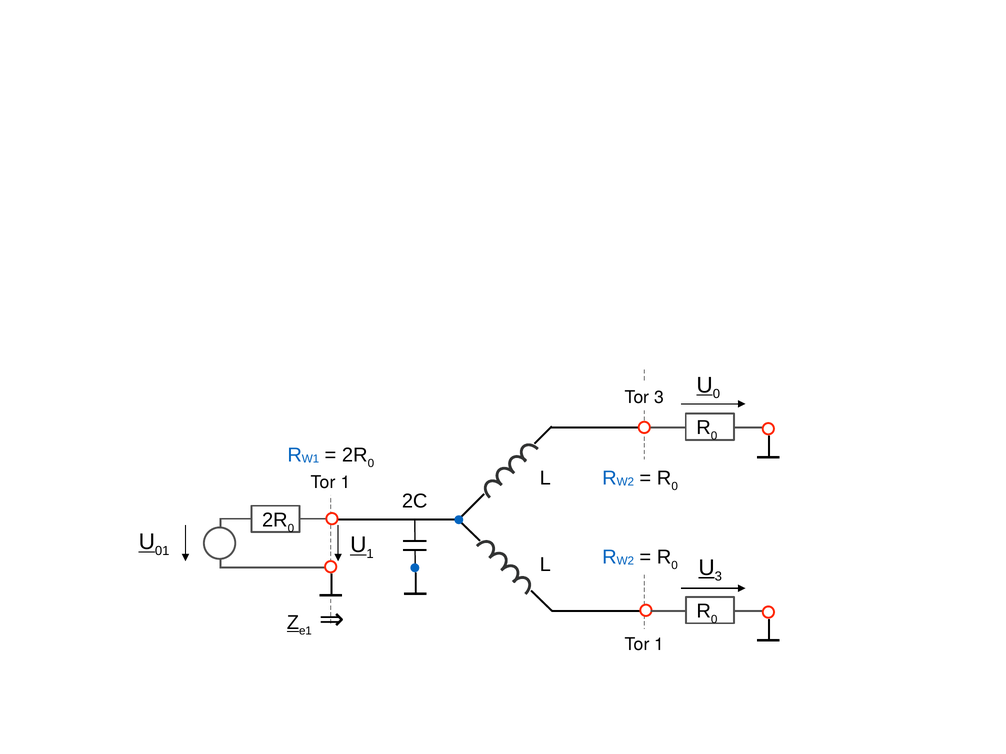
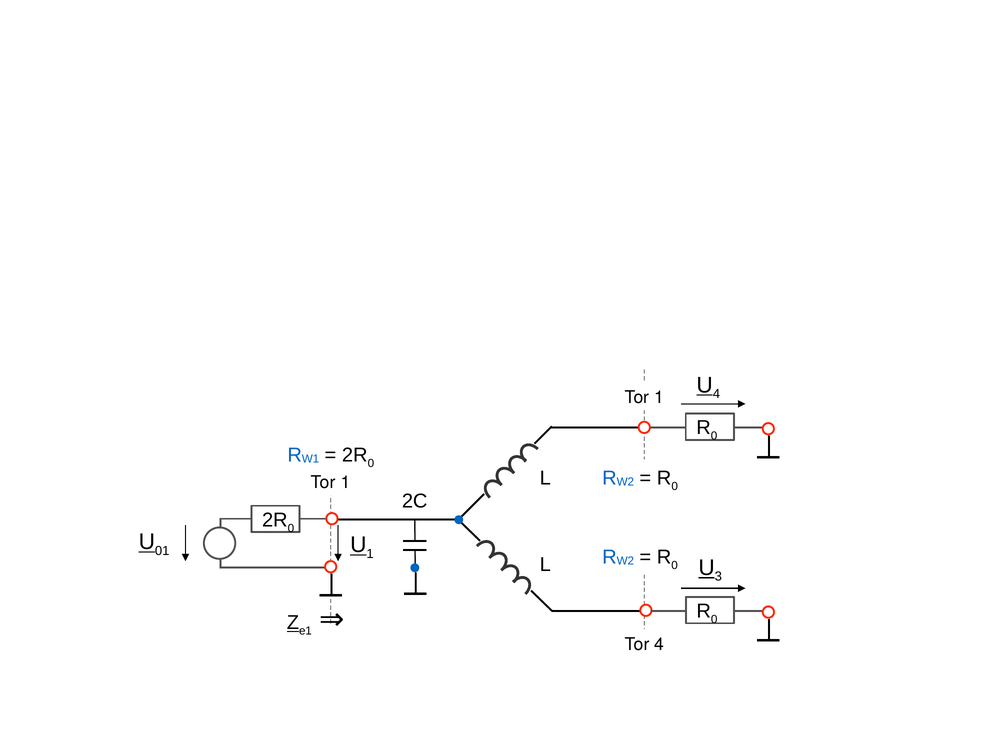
0 at (716, 394): 0 -> 4
3 at (659, 398): 3 -> 1
1 at (659, 645): 1 -> 4
